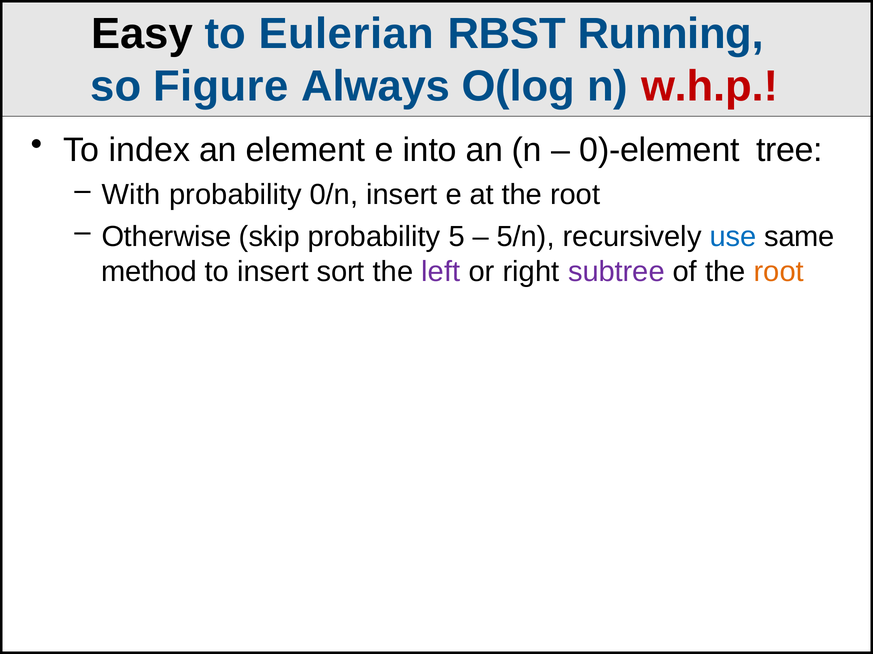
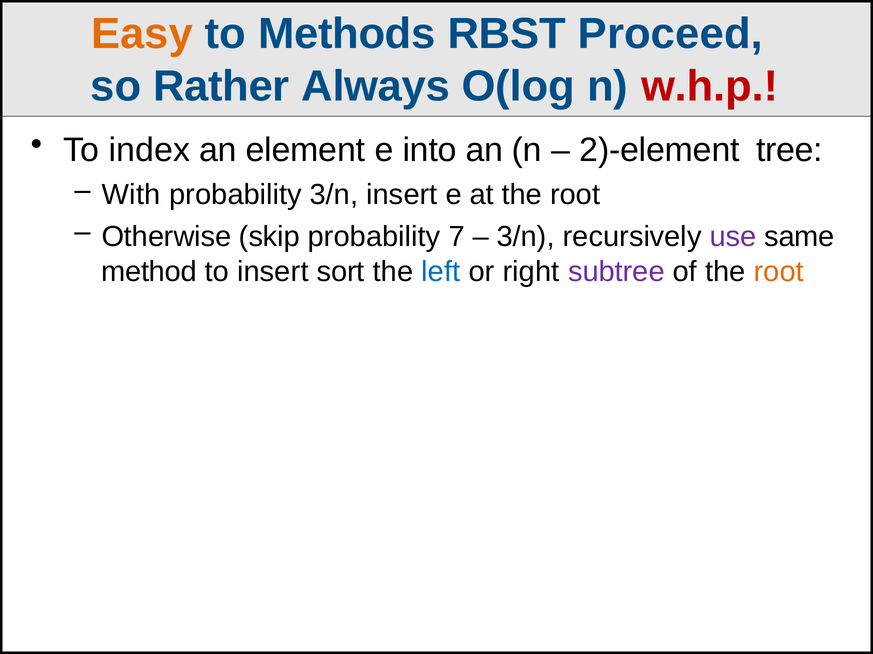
Easy colour: black -> orange
Eulerian: Eulerian -> Methods
Running: Running -> Proceed
Figure: Figure -> Rather
0)-element: 0)-element -> 2)-element
probability 0/n: 0/n -> 3/n
5: 5 -> 7
5/n at (526, 237): 5/n -> 3/n
use colour: blue -> purple
left colour: purple -> blue
